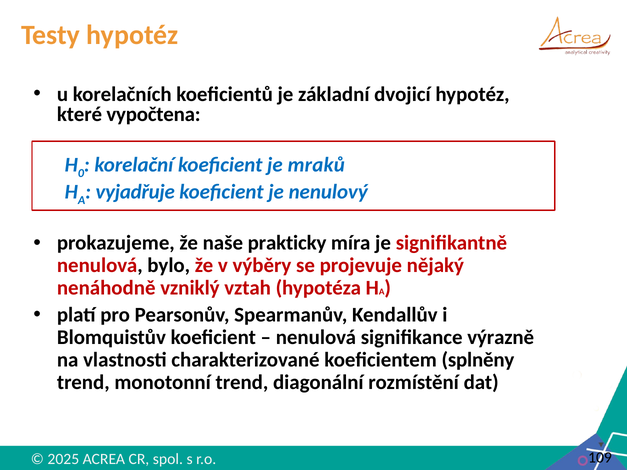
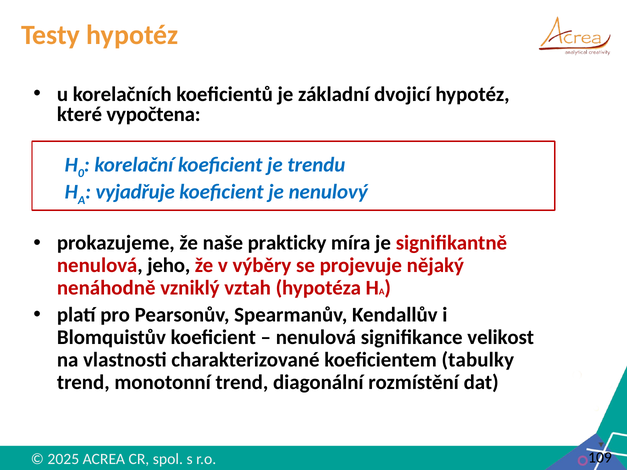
mraků: mraků -> trendu
bylo: bylo -> jeho
výrazně: výrazně -> velikost
splněny: splněny -> tabulky
